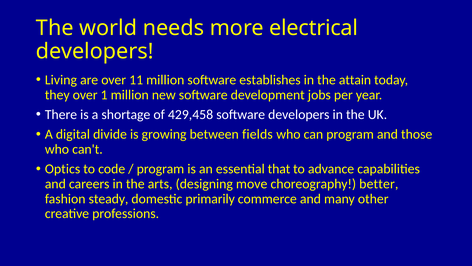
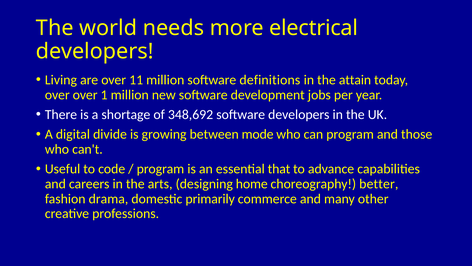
establishes: establishes -> definitions
they at (57, 95): they -> over
429,458: 429,458 -> 348,692
fields: fields -> mode
Optics: Optics -> Useful
move: move -> home
steady: steady -> drama
